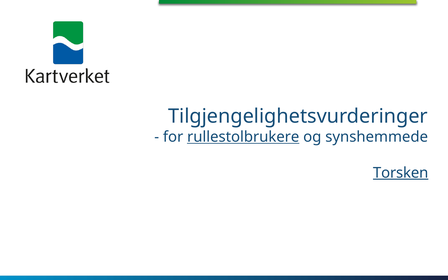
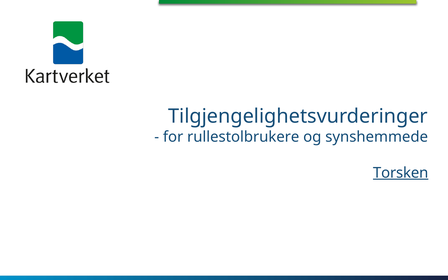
rullestolbrukere underline: present -> none
